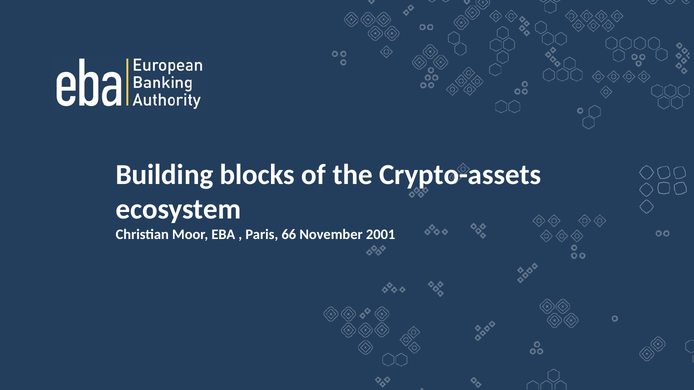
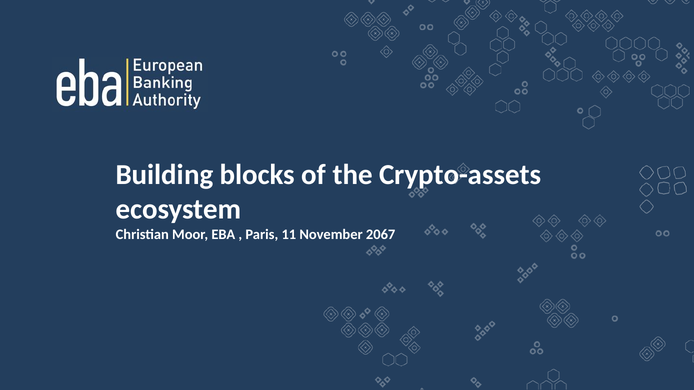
66: 66 -> 11
2001: 2001 -> 2067
